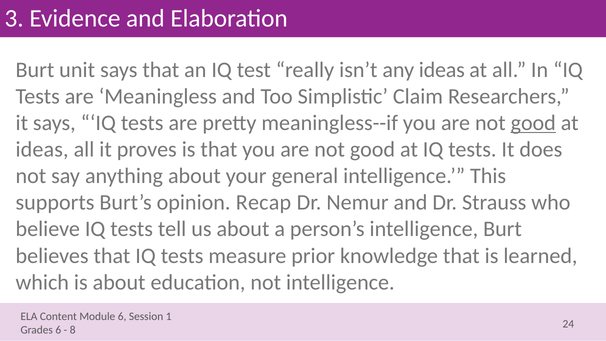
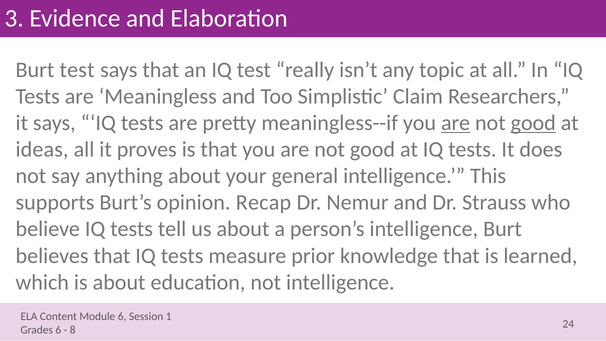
Burt unit: unit -> test
any ideas: ideas -> topic
are at (456, 123) underline: none -> present
